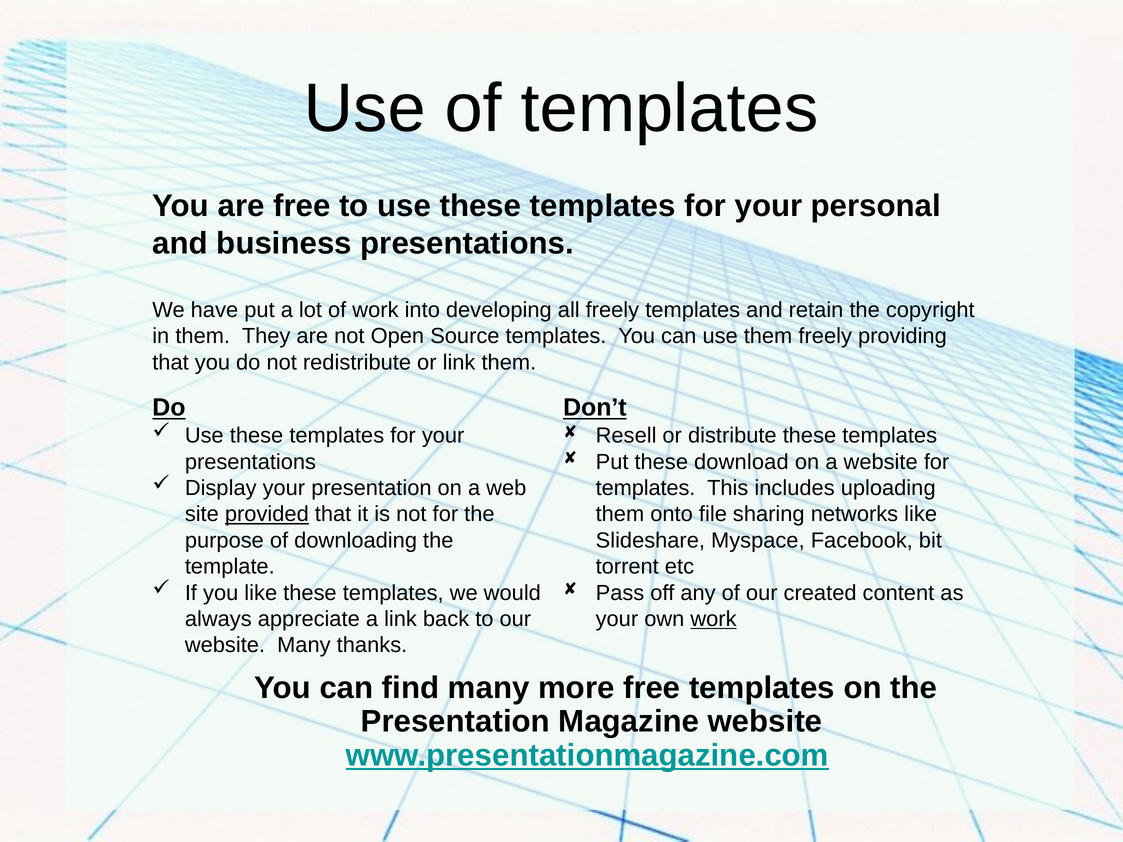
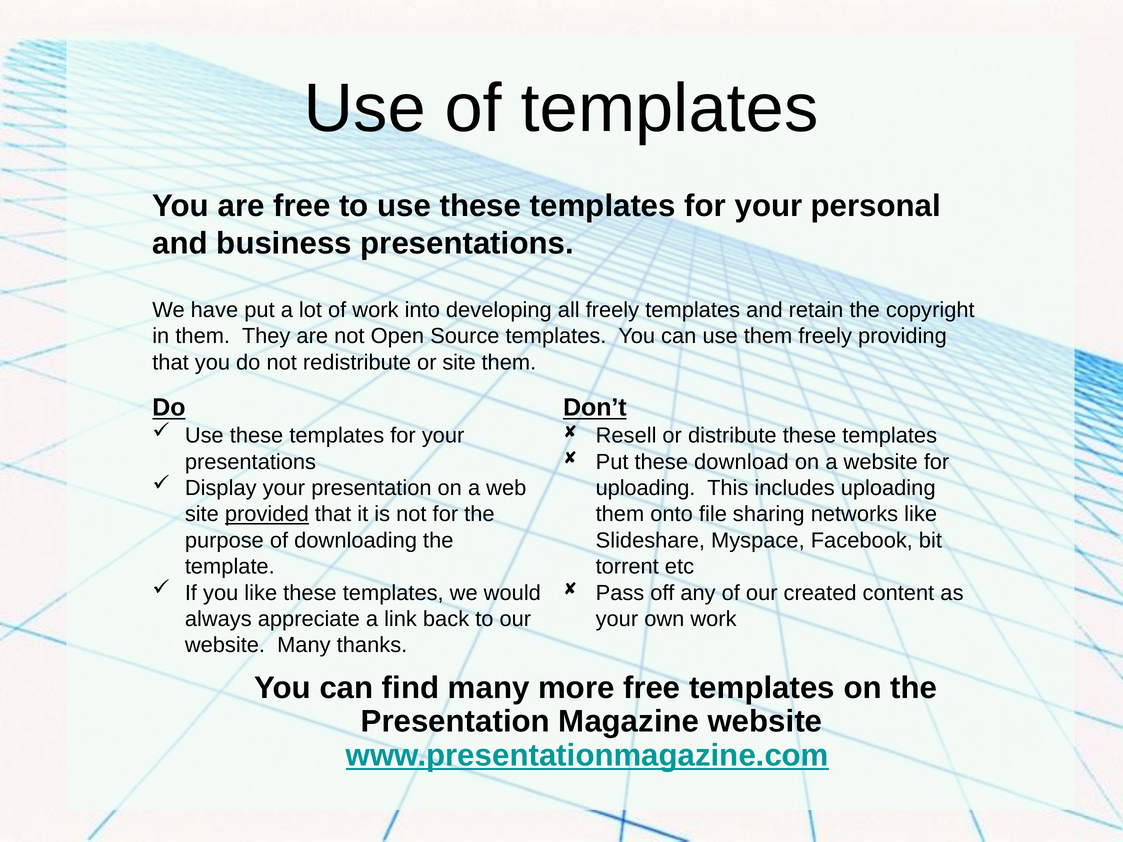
or link: link -> site
templates at (646, 488): templates -> uploading
work at (714, 619) underline: present -> none
